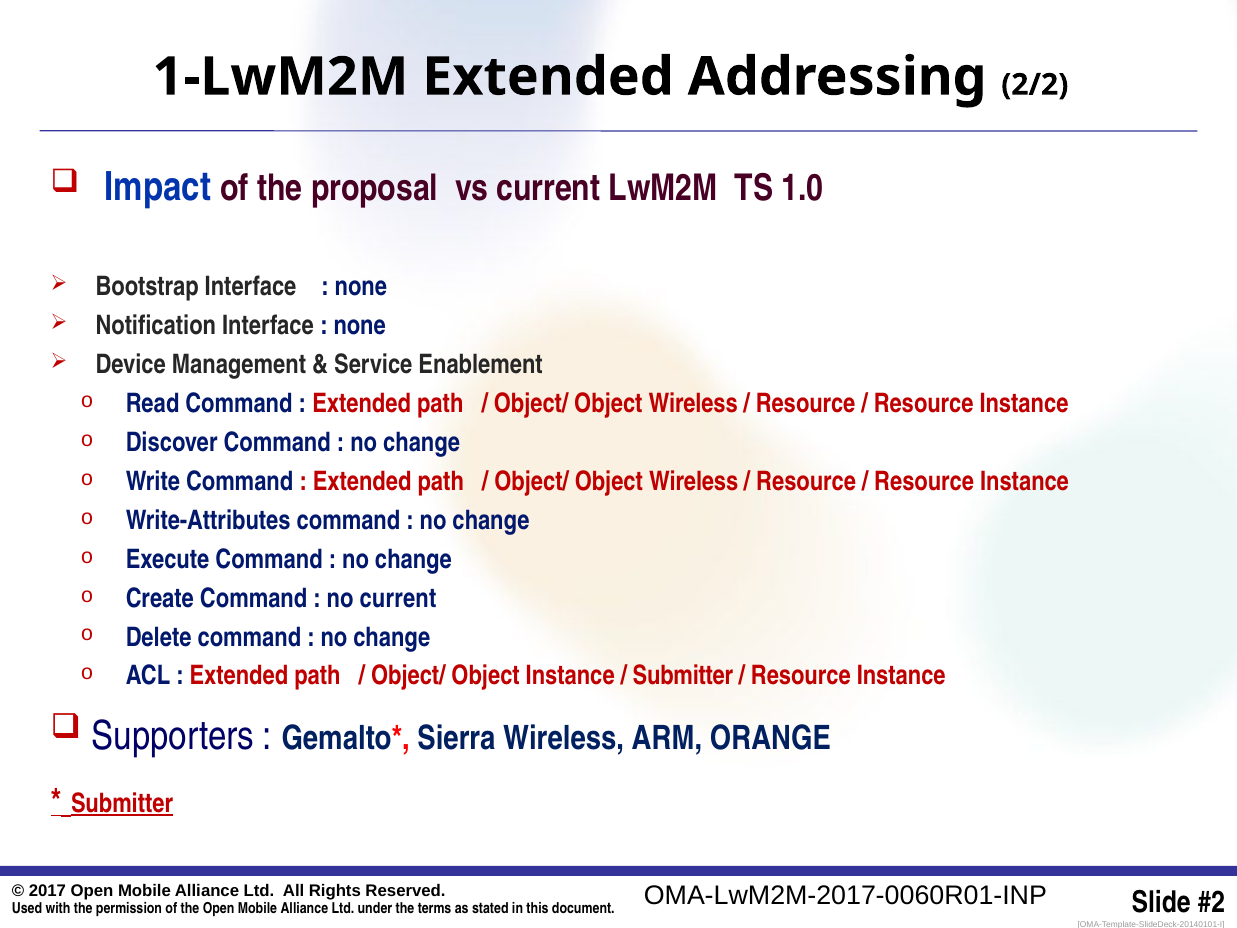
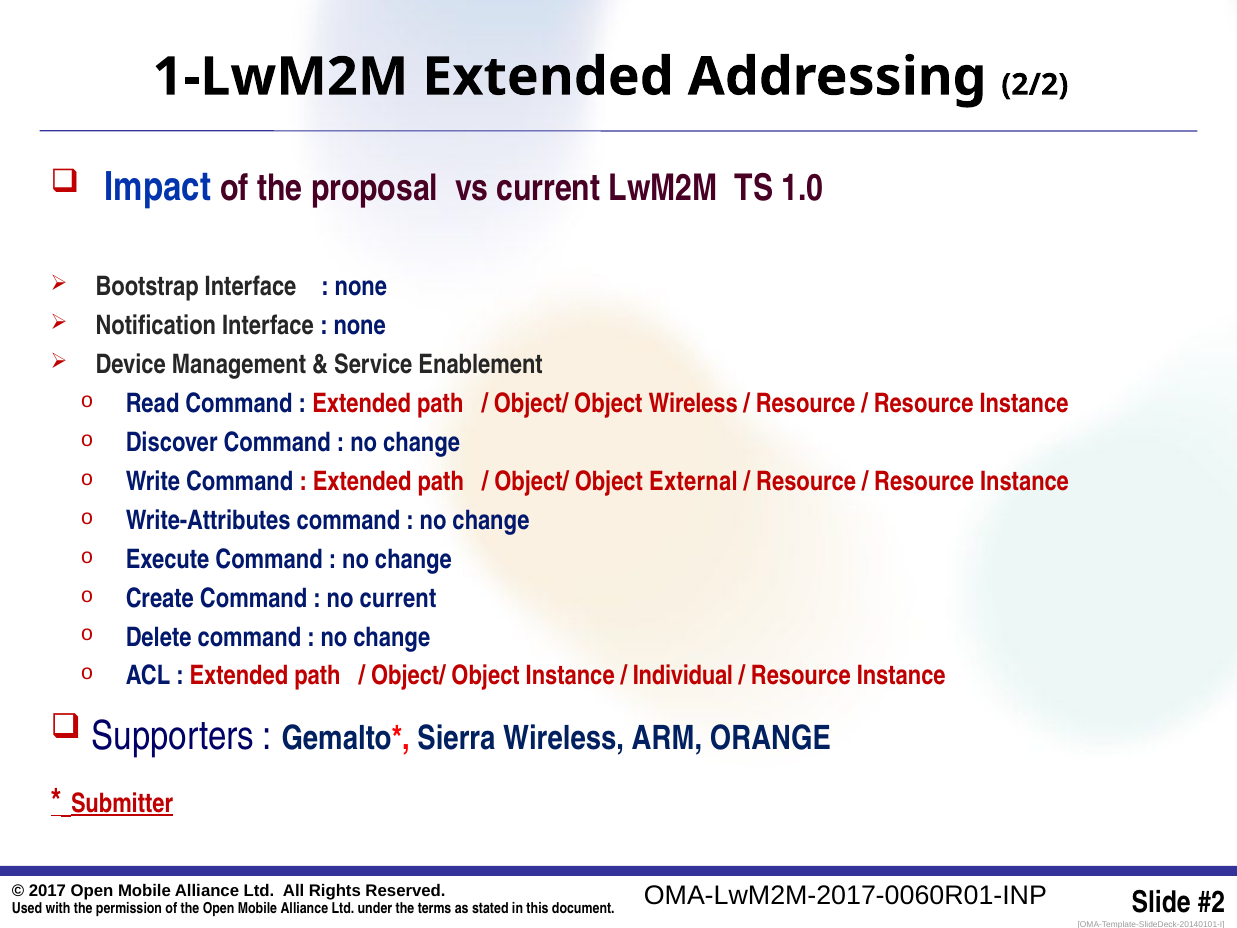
Wireless at (694, 481): Wireless -> External
Submitter at (683, 676): Submitter -> Individual
